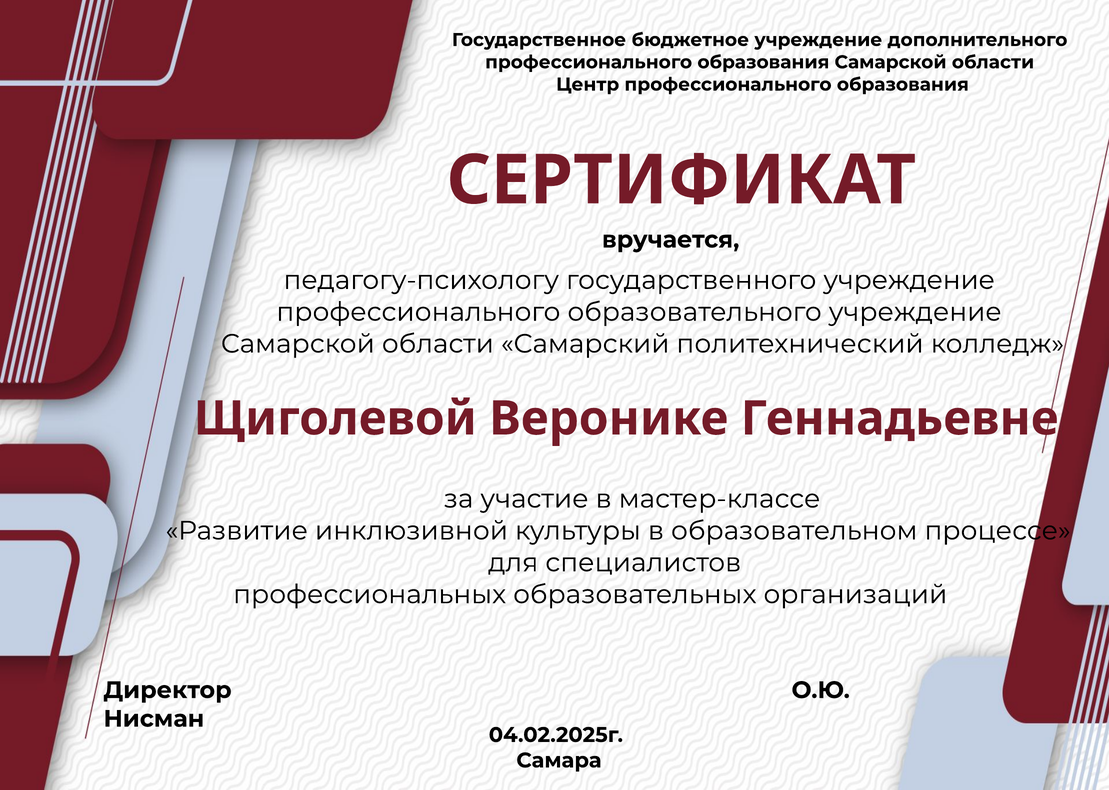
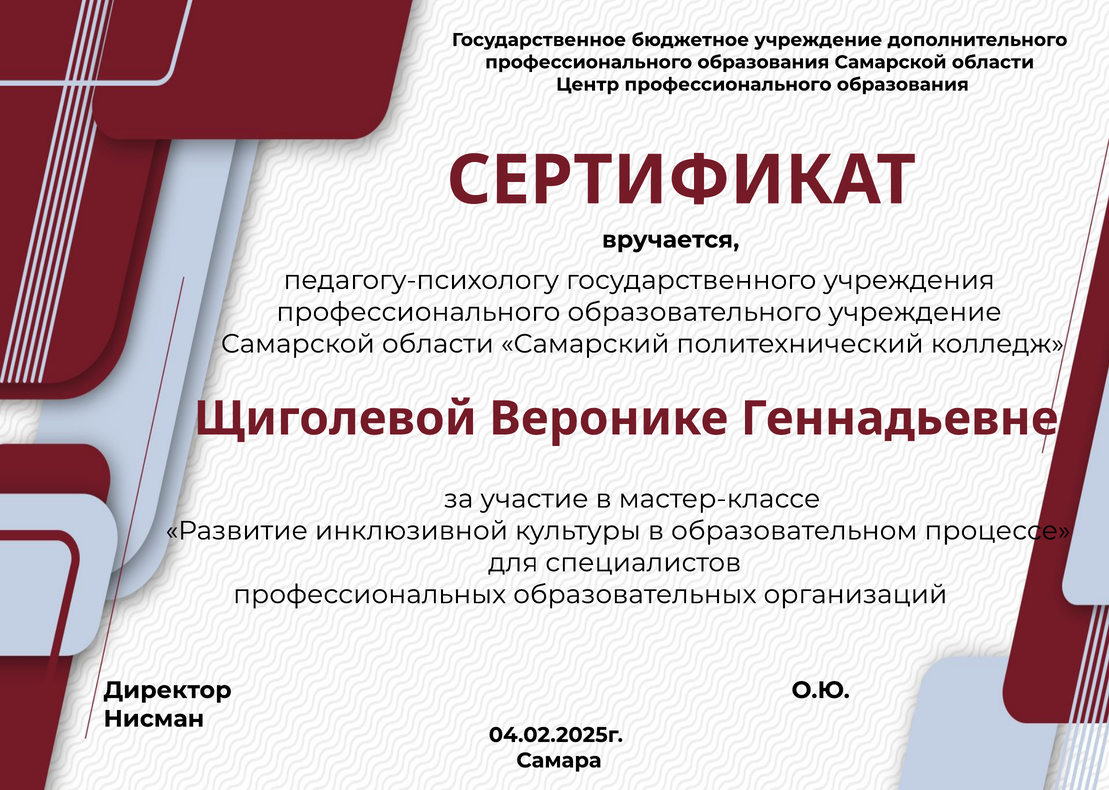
государственного учреждение: учреждение -> учреждения
